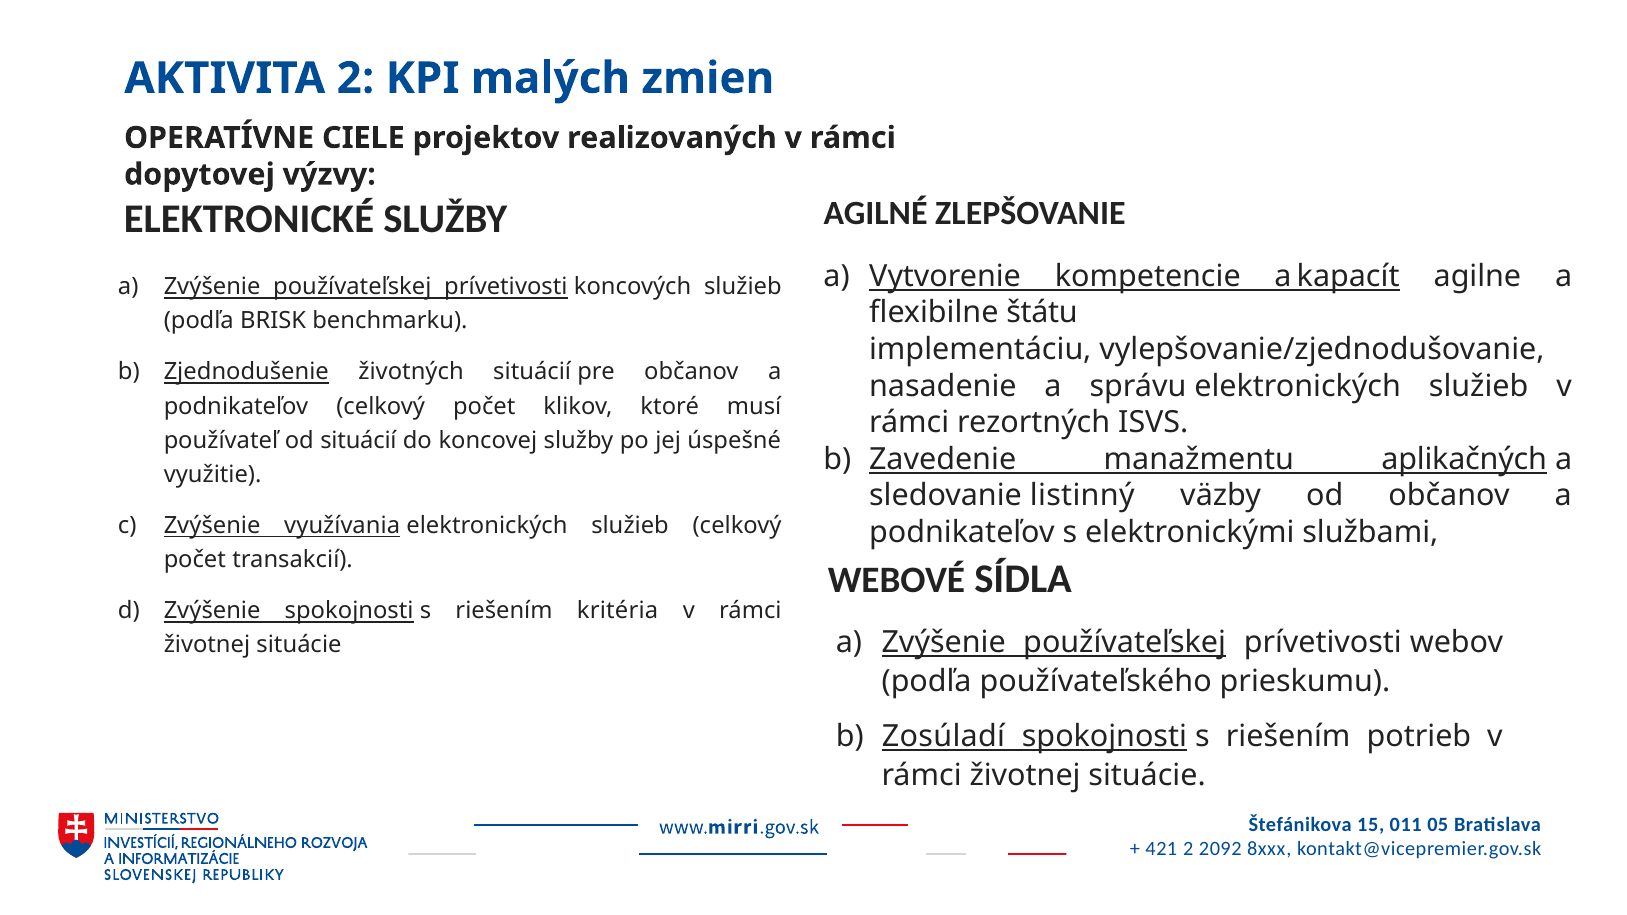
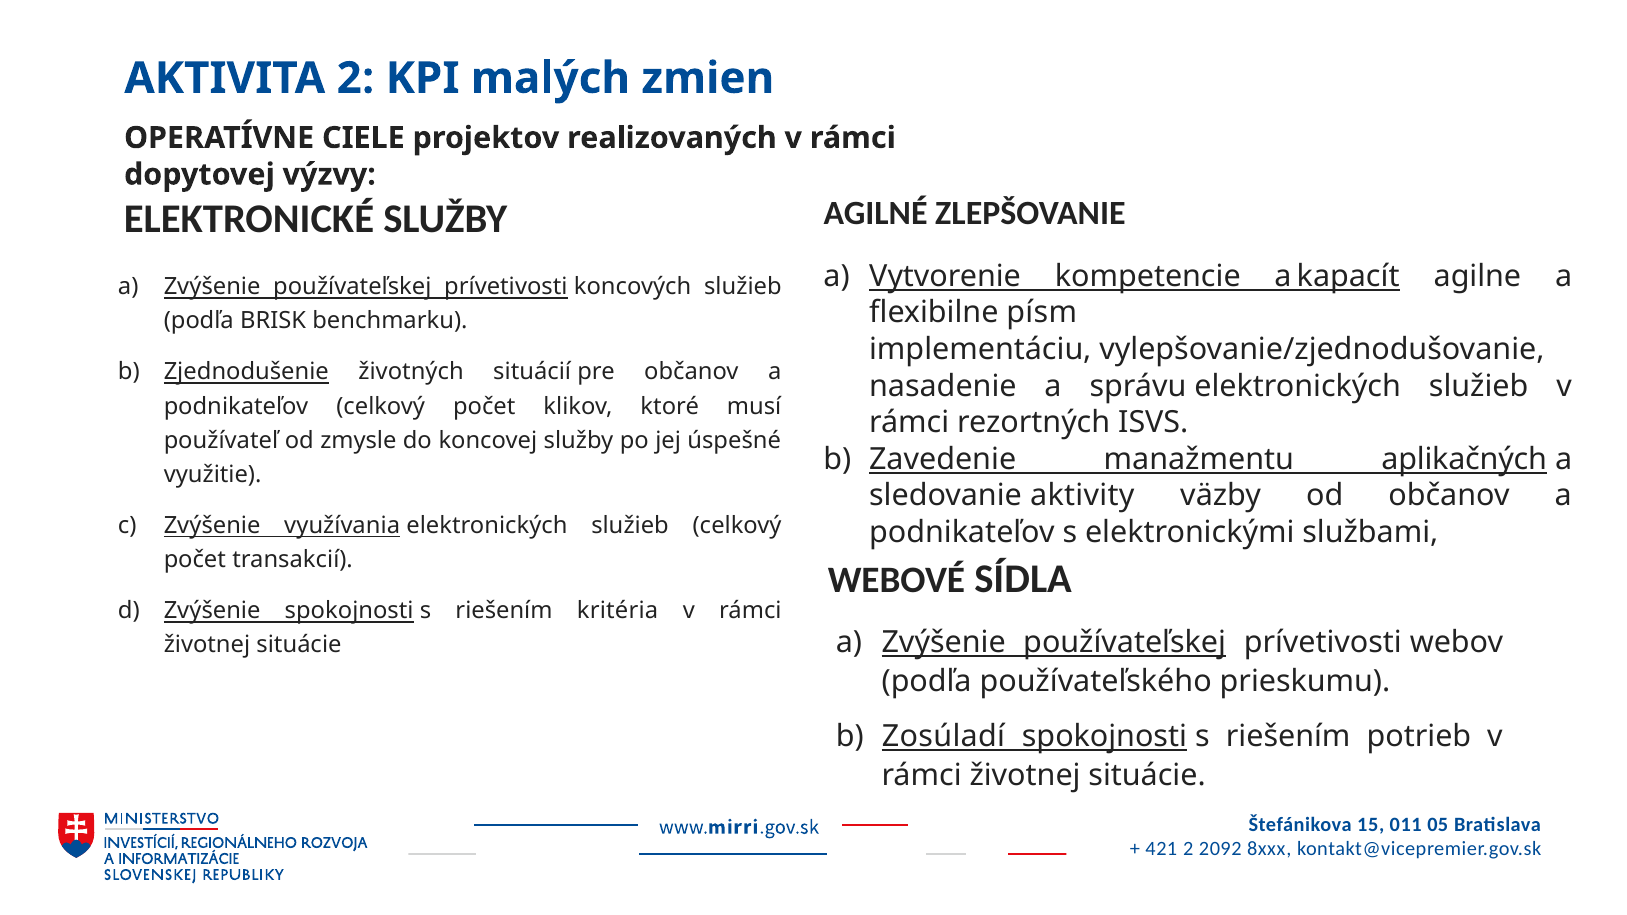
štátu: štátu -> písm
od situácií: situácií -> zmysle
listinný: listinný -> aktivity
